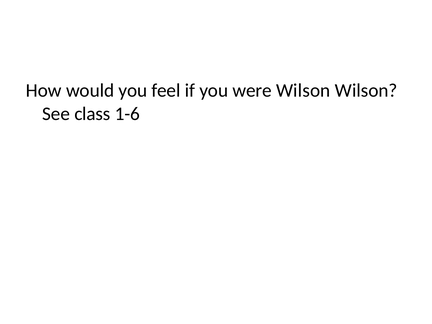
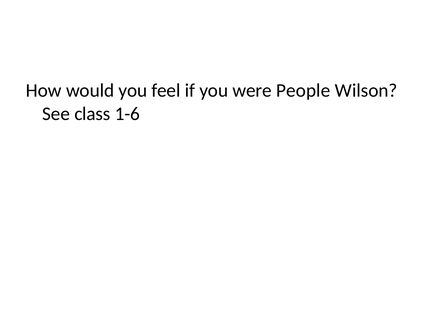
were Wilson: Wilson -> People
